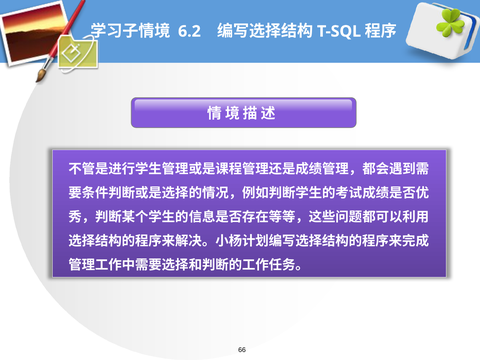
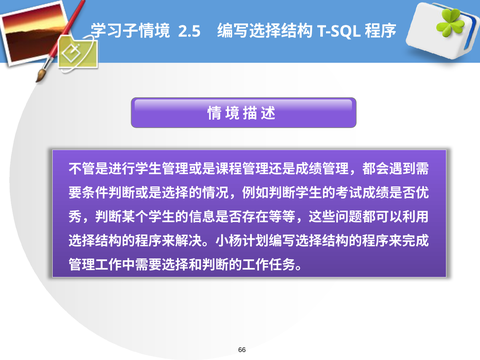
6.2: 6.2 -> 2.5
